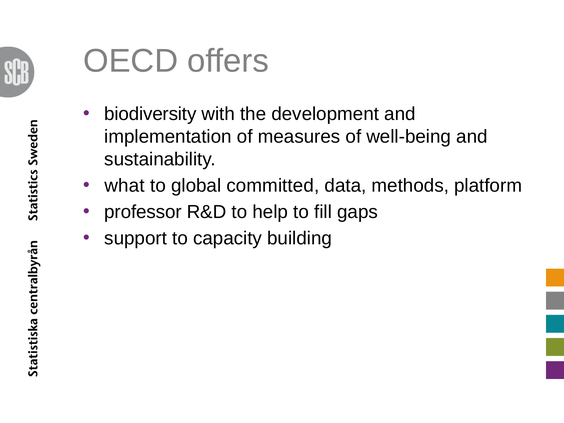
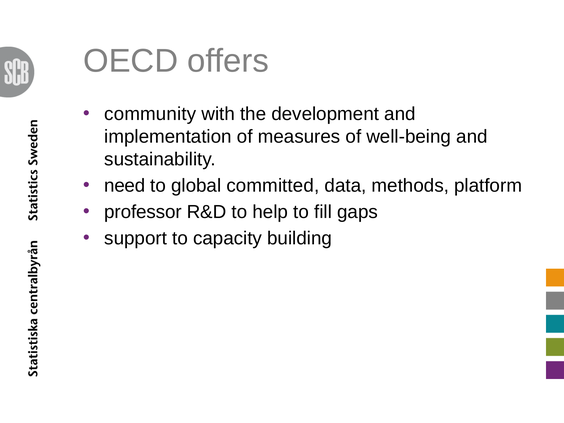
biodiversity: biodiversity -> community
what: what -> need
